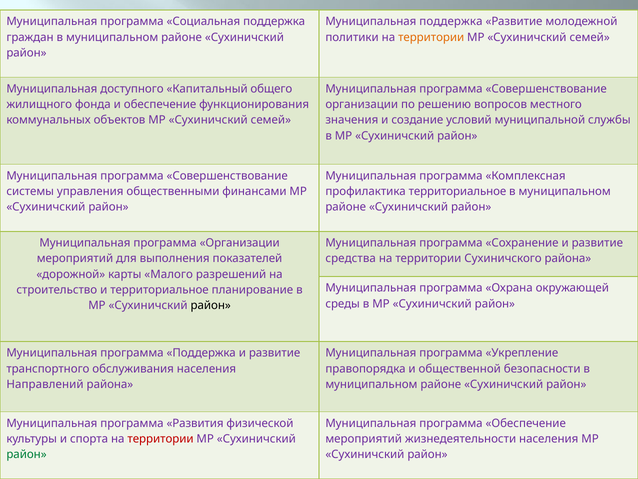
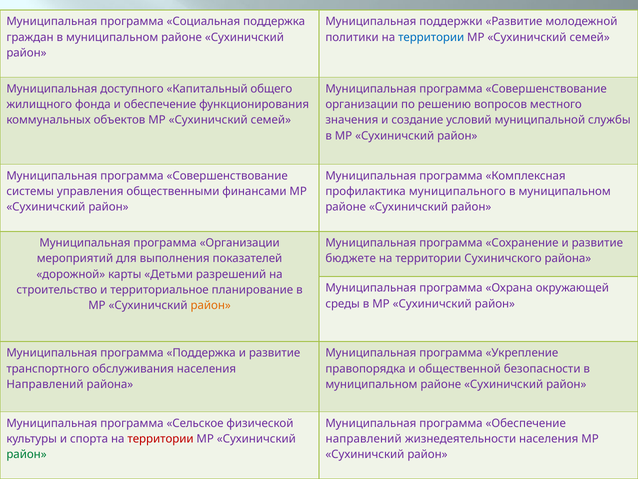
Муниципальная поддержка: поддержка -> поддержки
территории at (431, 37) colour: orange -> blue
профилактика территориальное: территориальное -> муниципального
средства: средства -> бюджете
Малого: Малого -> Детьми
район at (211, 305) colour: black -> orange
Развития: Развития -> Сельское
мероприятий at (364, 439): мероприятий -> направлений
